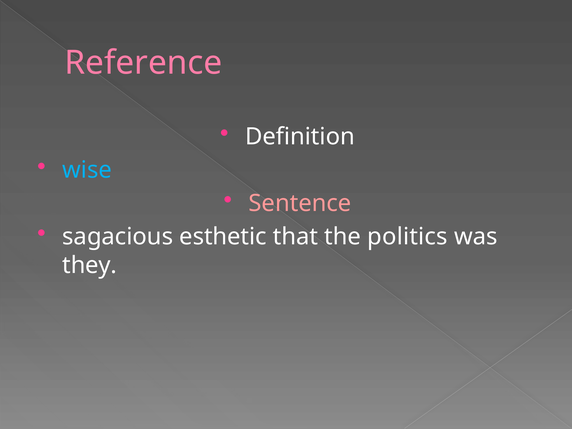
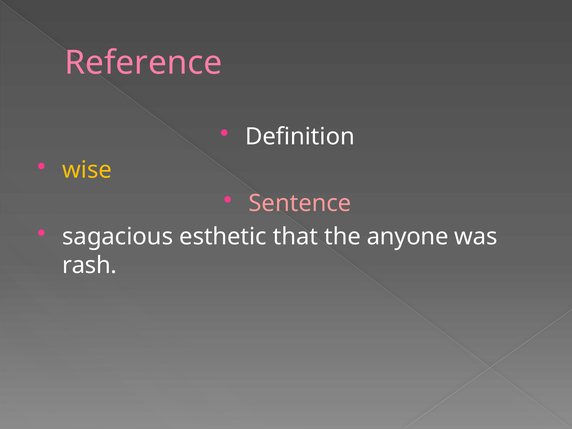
wise colour: light blue -> yellow
politics: politics -> anyone
they: they -> rash
